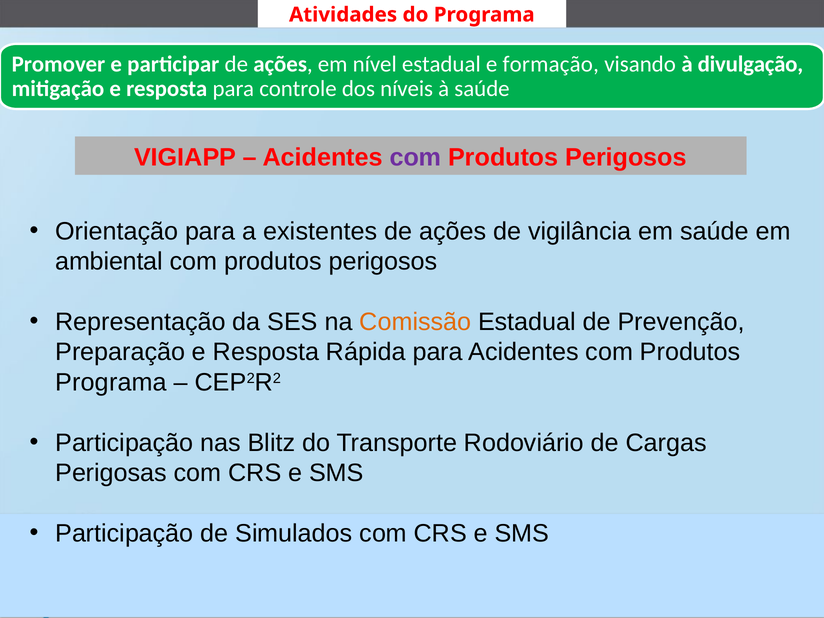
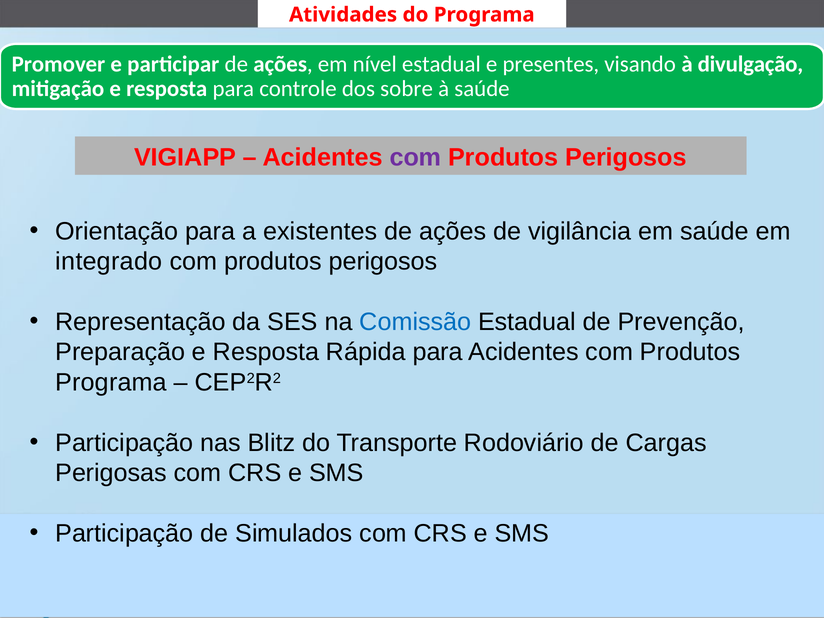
formação: formação -> presentes
níveis: níveis -> sobre
ambiental: ambiental -> integrado
Comissão colour: orange -> blue
